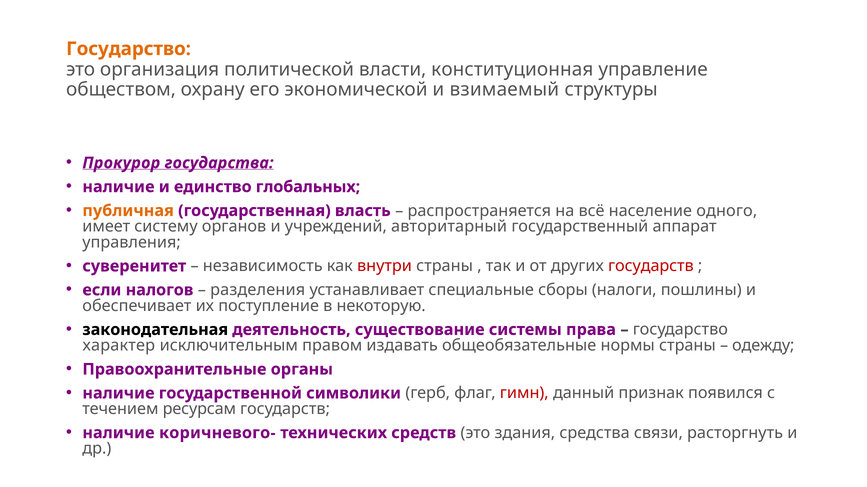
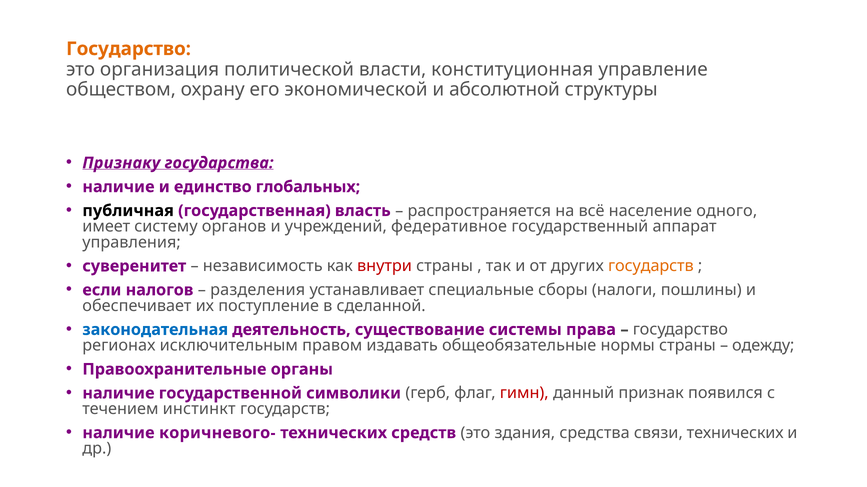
взимаемый: взимаемый -> абсолютной
Прокурор: Прокурор -> Признаку
публичная colour: orange -> black
авторитарный: авторитарный -> федеративное
государств at (651, 266) colour: red -> orange
некоторую: некоторую -> сделанной
законодательная colour: black -> blue
характер: характер -> регионах
ресурсам: ресурсам -> инстинкт
связи расторгнуть: расторгнуть -> технических
